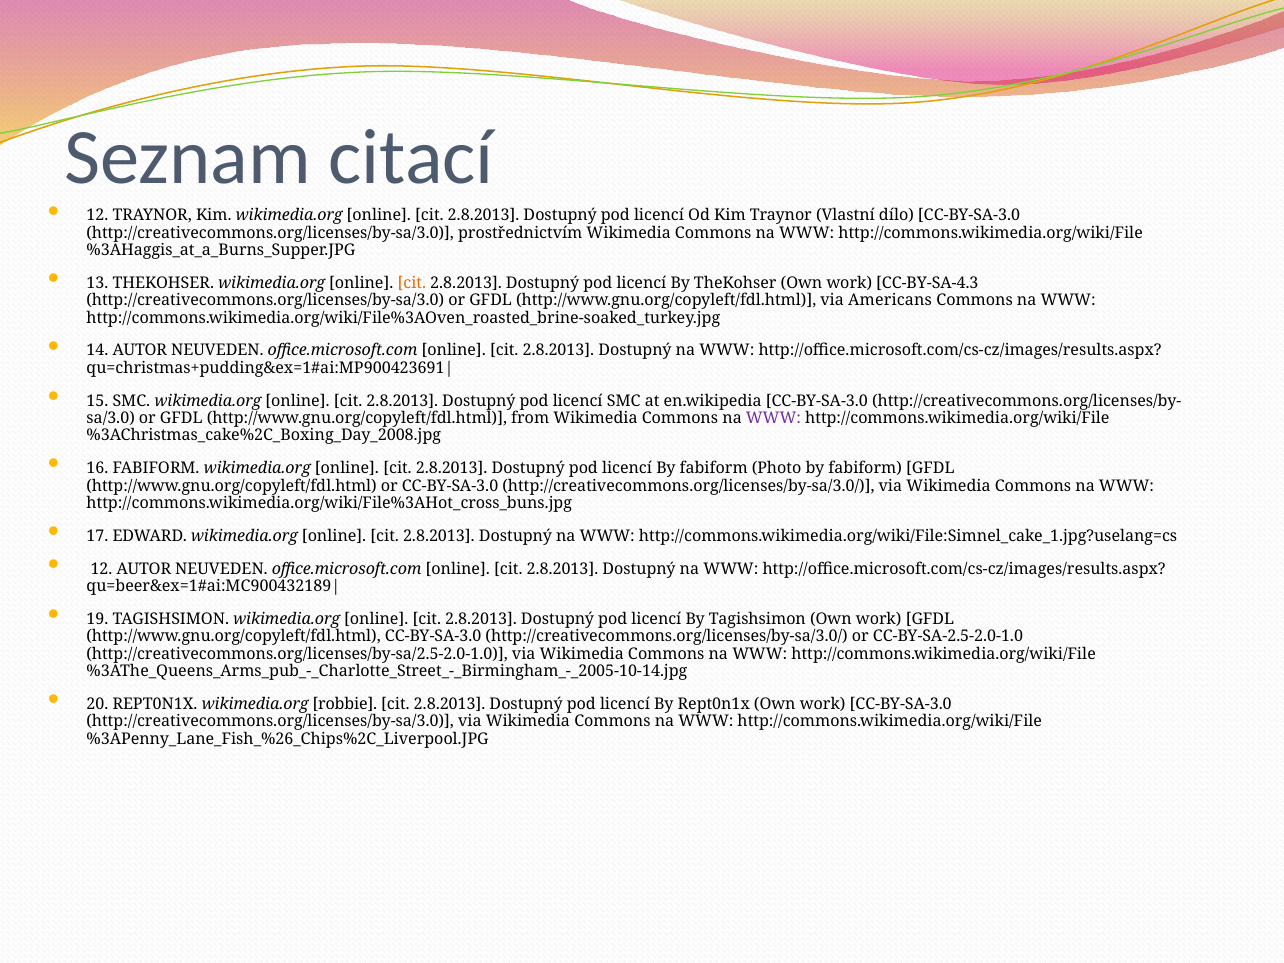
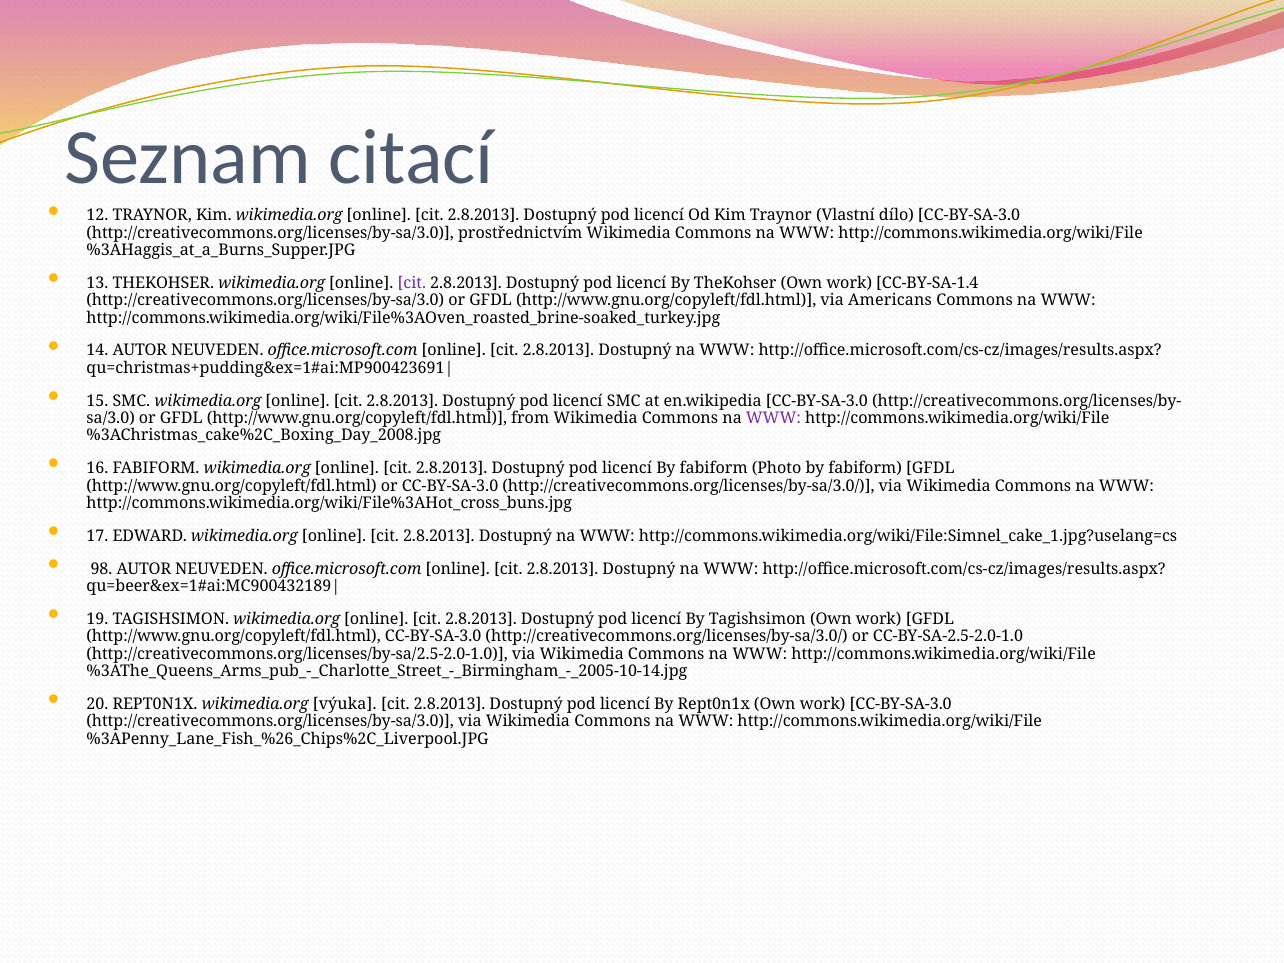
cit at (412, 283) colour: orange -> purple
CC-BY-SA-4.3: CC-BY-SA-4.3 -> CC-BY-SA-1.4
12 at (101, 569): 12 -> 98
robbie: robbie -> výuka
